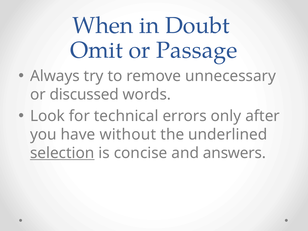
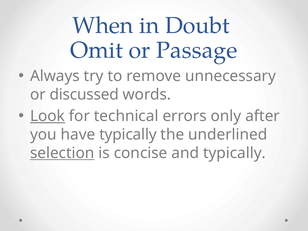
Look underline: none -> present
have without: without -> typically
and answers: answers -> typically
